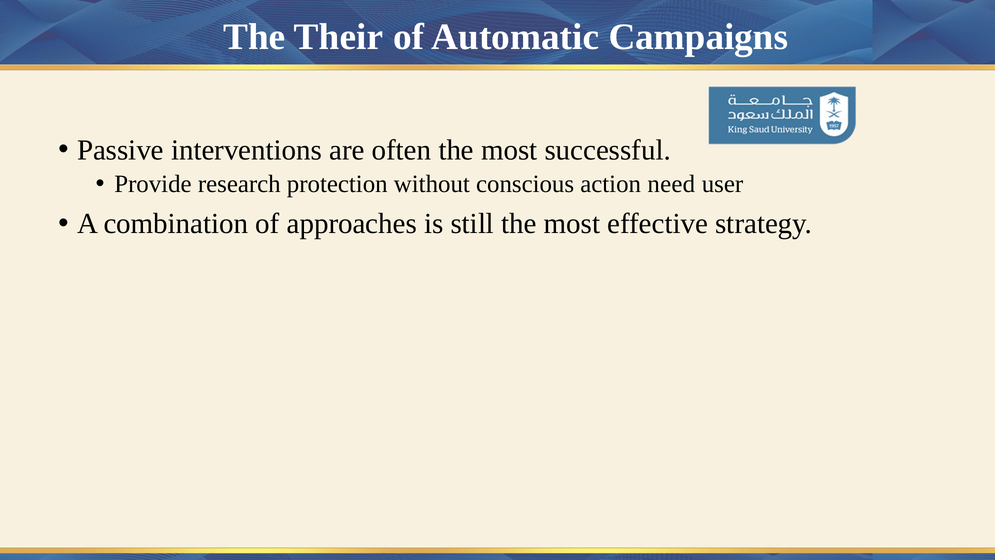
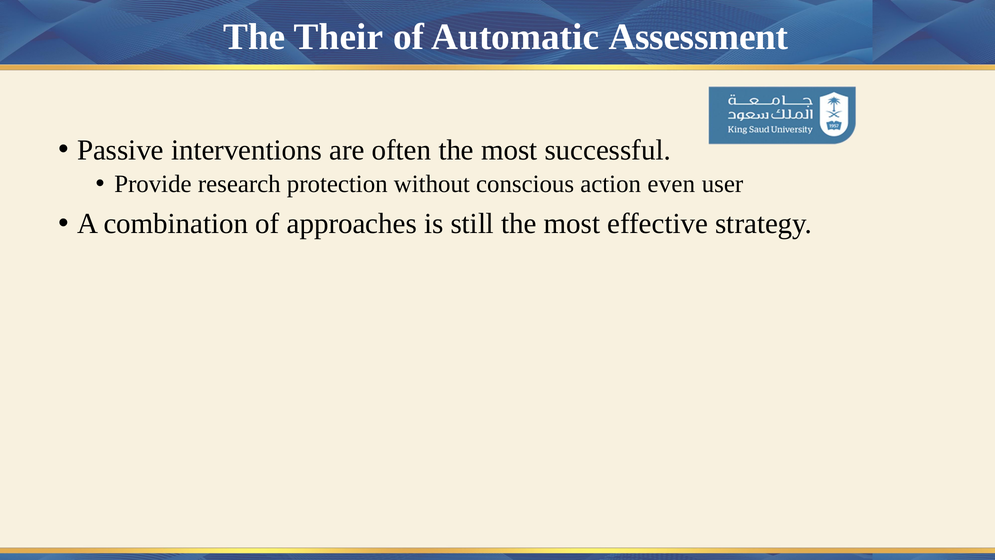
Campaigns: Campaigns -> Assessment
need: need -> even
